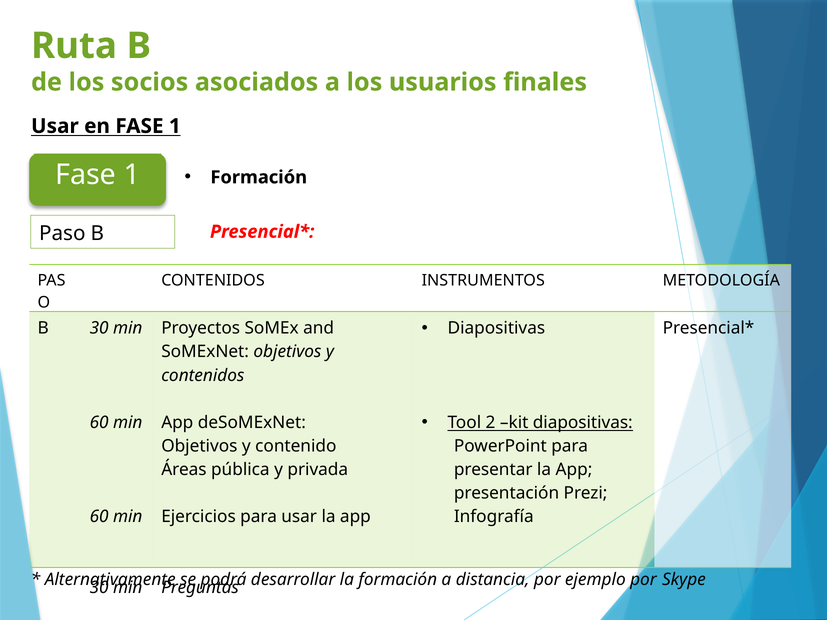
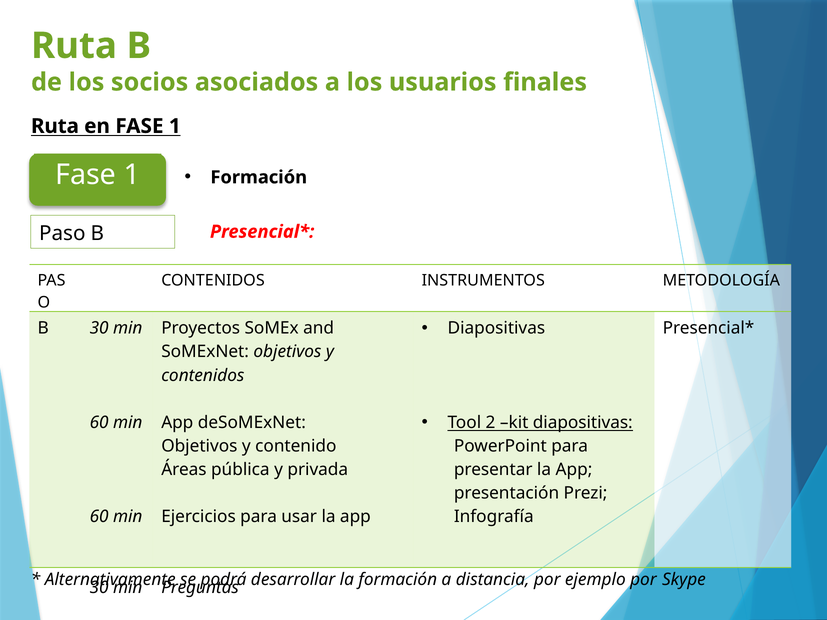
Usar at (55, 126): Usar -> Ruta
